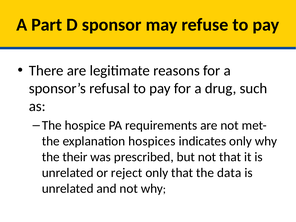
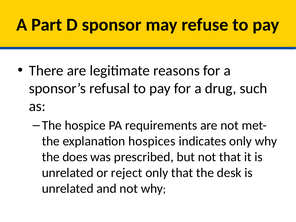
their: their -> does
data: data -> desk
